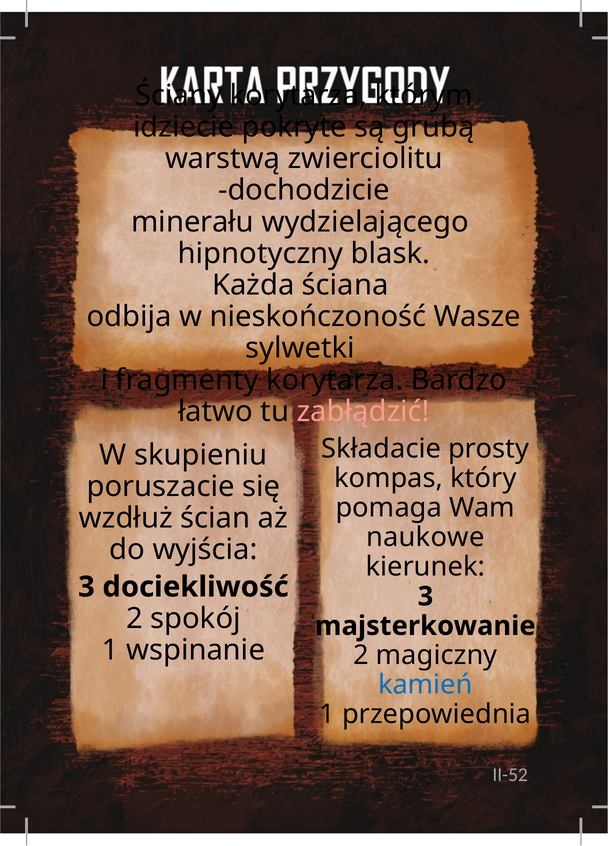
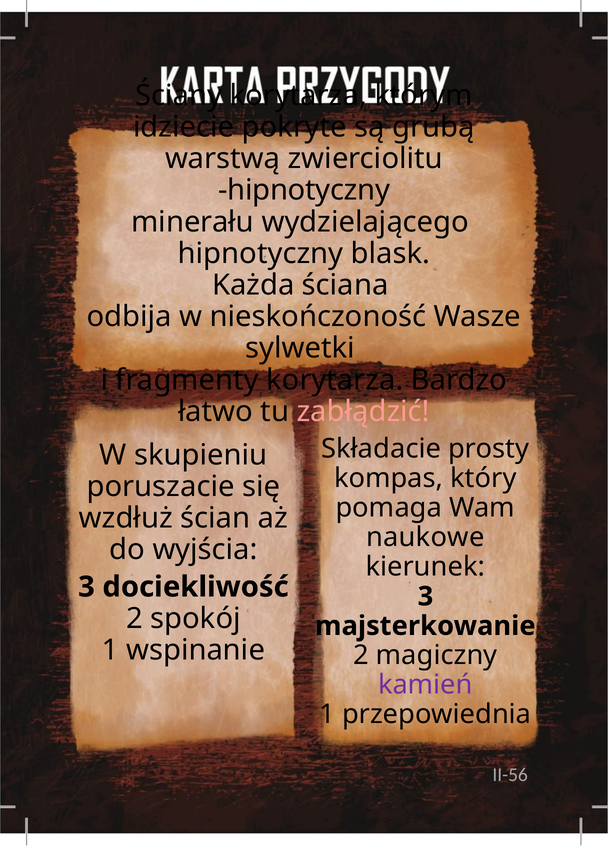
dochodzicie at (304, 190): dochodzicie -> hipnotyczny
kamień colour: blue -> purple
II-52: II-52 -> II-56
